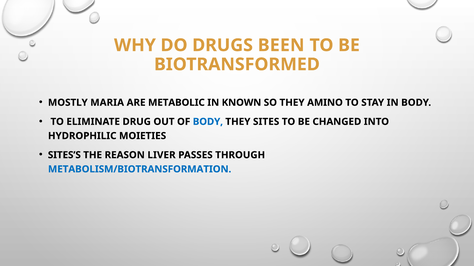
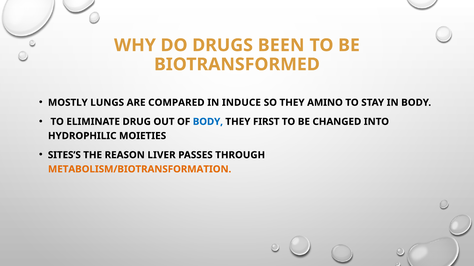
MARIA: MARIA -> LUNGS
METABOLIC: METABOLIC -> COMPARED
KNOWN: KNOWN -> INDUCE
SITES: SITES -> FIRST
METABOLISM/BIOTRANSFORMATION colour: blue -> orange
